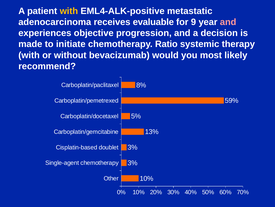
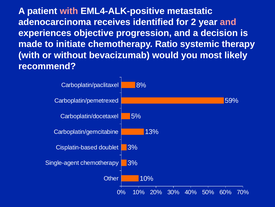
with at (69, 11) colour: yellow -> pink
evaluable: evaluable -> identified
9: 9 -> 2
